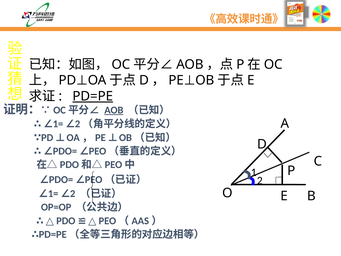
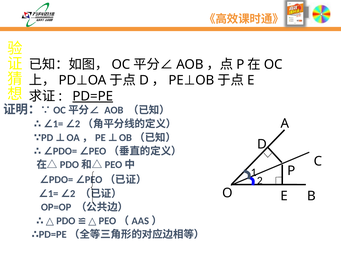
AOB at (114, 110) underline: present -> none
